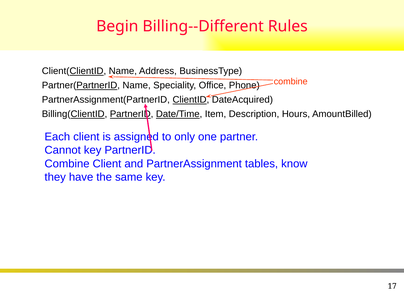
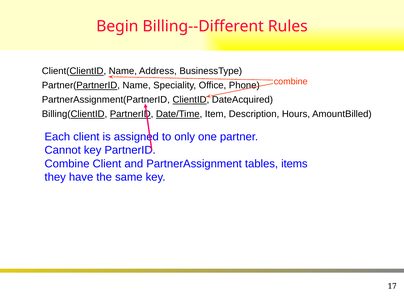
know: know -> items
